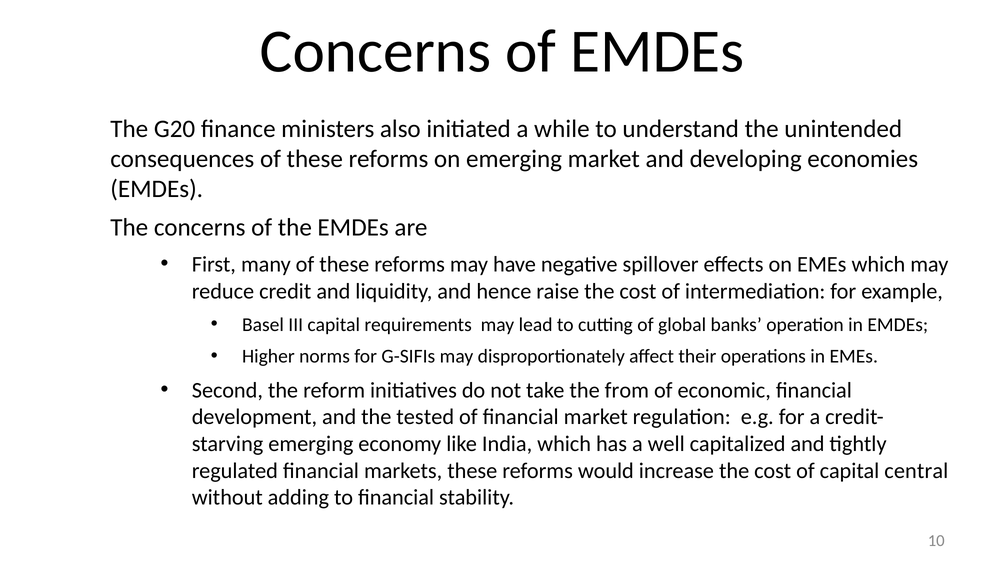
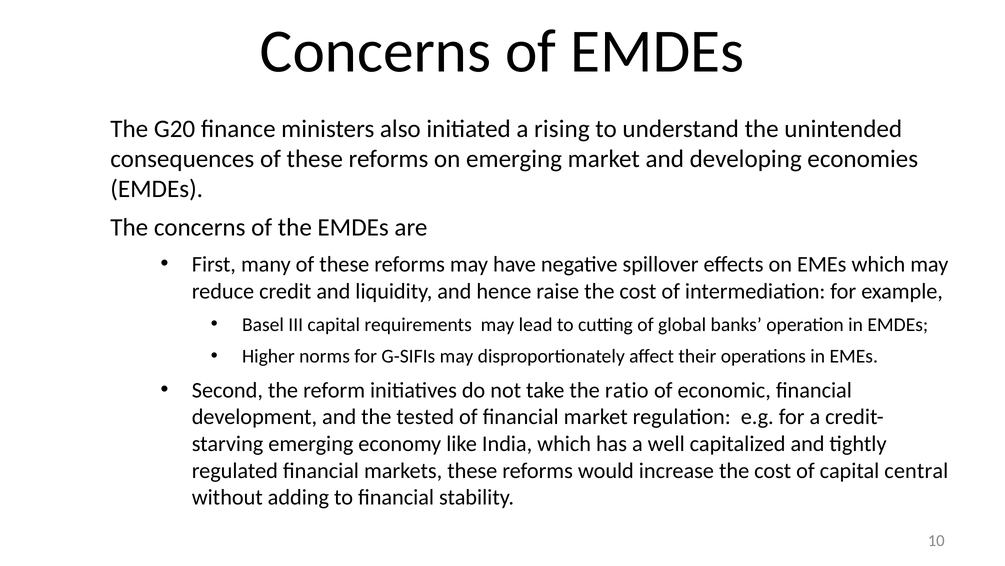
while: while -> rising
from: from -> ratio
